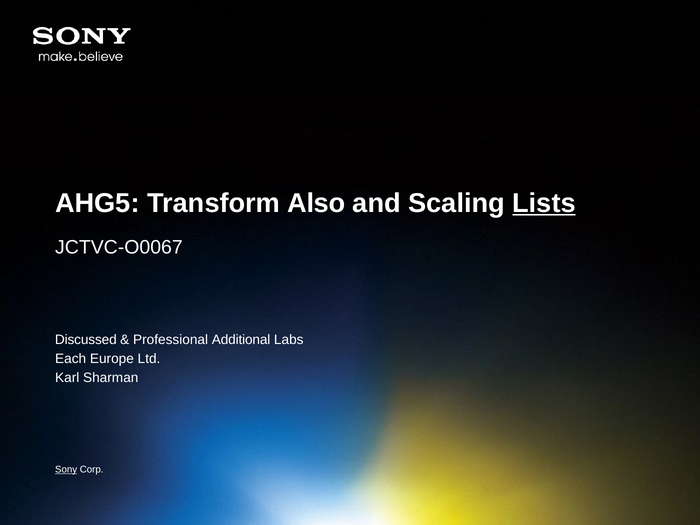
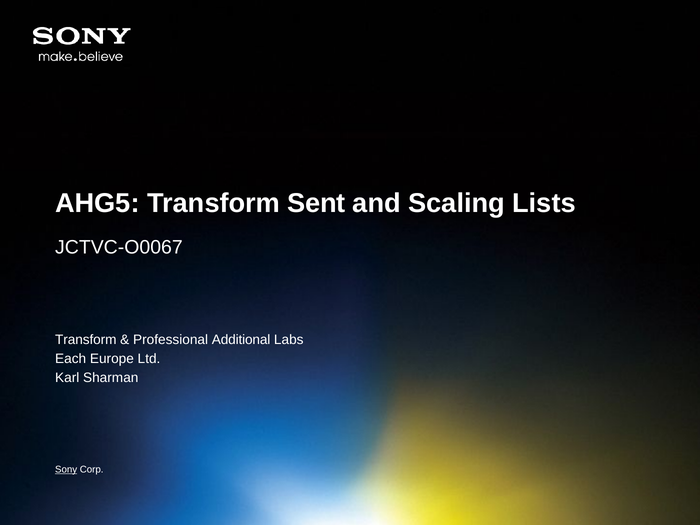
Also: Also -> Sent
Lists underline: present -> none
Discussed at (86, 340): Discussed -> Transform
